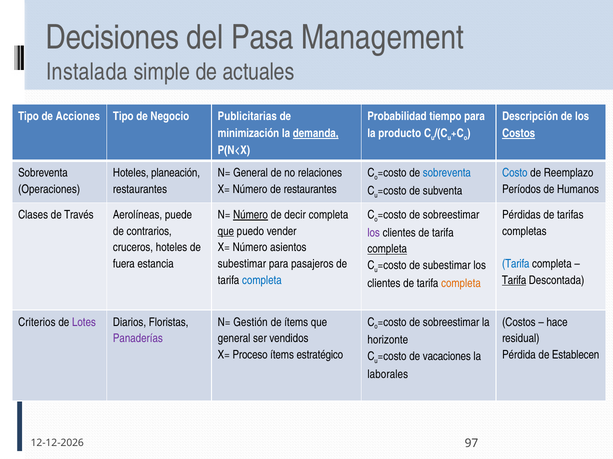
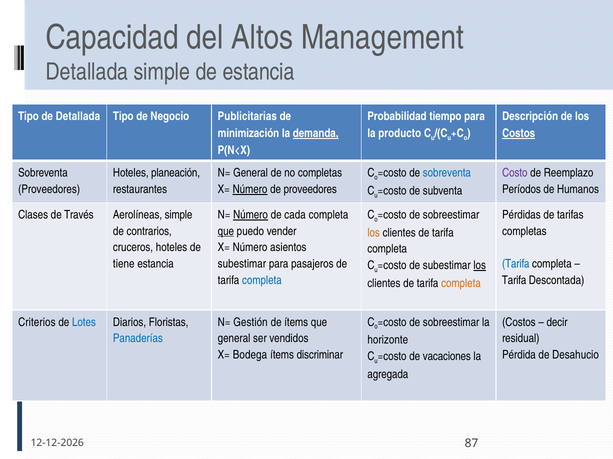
Decisiones: Decisiones -> Capacidad
Pasa: Pasa -> Altos
Instalada at (87, 72): Instalada -> Detallada
de actuales: actuales -> estancia
de Acciones: Acciones -> Detallada
no relaciones: relaciones -> completas
Costo colour: blue -> purple
Operaciones at (49, 190): Operaciones -> Proveedores
Número at (250, 190) underline: none -> present
de restaurantes: restaurantes -> proveedores
Aerolíneas puede: puede -> simple
decir: decir -> cada
los at (374, 233) colour: purple -> orange
completa at (387, 249) underline: present -> none
fuera: fuera -> tiene
los at (480, 266) underline: none -> present
Tarifa at (514, 281) underline: present -> none
Lotes colour: purple -> blue
hace: hace -> decir
Panaderías colour: purple -> blue
Proceso: Proceso -> Bodega
estratégico: estratégico -> discriminar
Establecen: Establecen -> Desahucio
laborales: laborales -> agregada
97: 97 -> 87
